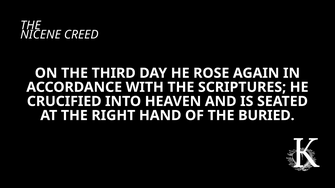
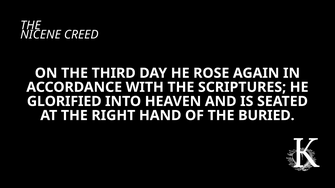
CRUCIFIED: CRUCIFIED -> GLORIFIED
